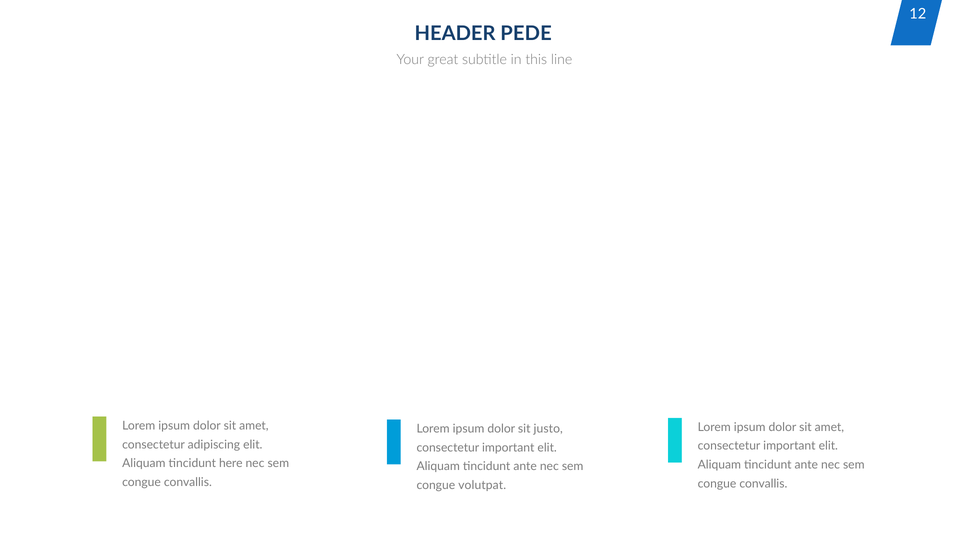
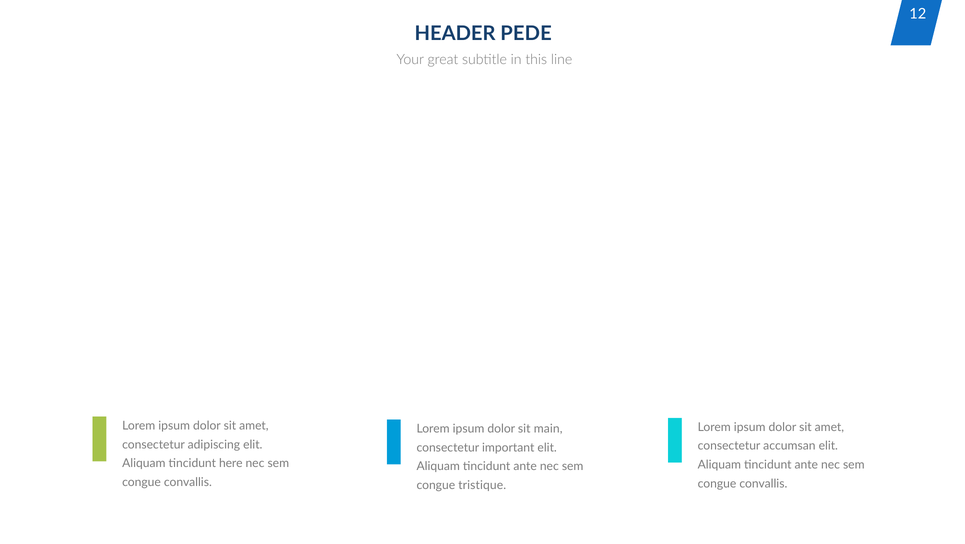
justo: justo -> main
important at (789, 446): important -> accumsan
volutpat: volutpat -> tristique
